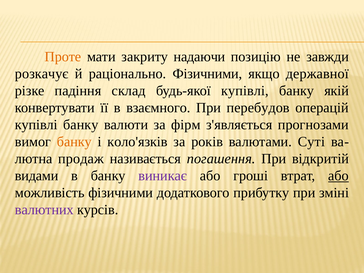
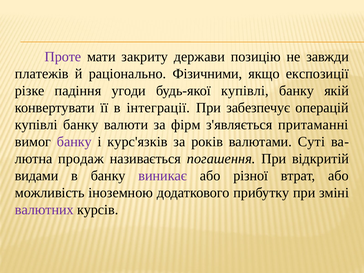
Проте colour: orange -> purple
надаючи: надаючи -> держави
розкачує: розкачує -> платежів
державної: державної -> експозиції
склад: склад -> угоди
взаємного: взаємного -> інтеграції
перебудов: перебудов -> забезпечує
прогнозами: прогнозами -> притаманні
банку at (74, 142) colour: orange -> purple
коло'язків: коло'язків -> курс'язків
гроші: гроші -> різної
або at (338, 176) underline: present -> none
можливість фізичними: фізичними -> іноземною
